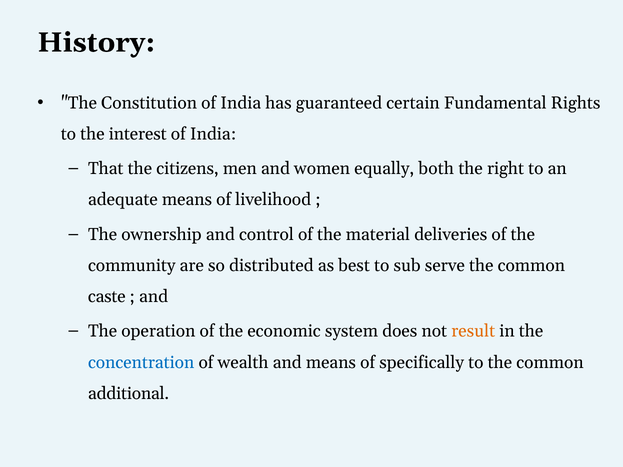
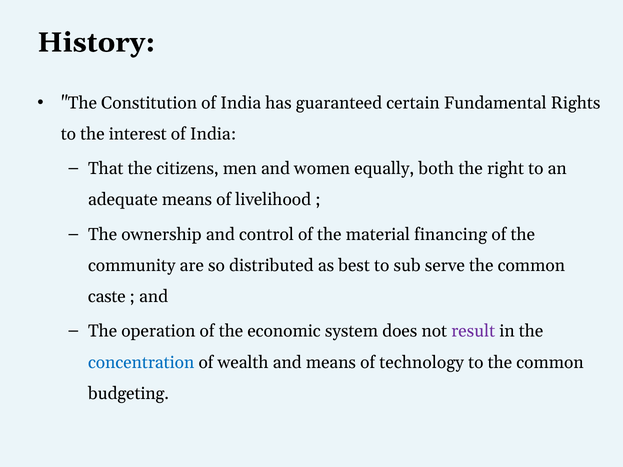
deliveries: deliveries -> financing
result colour: orange -> purple
specifically: specifically -> technology
additional: additional -> budgeting
